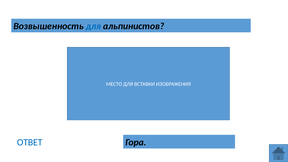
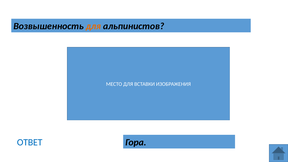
для at (93, 26) colour: blue -> orange
